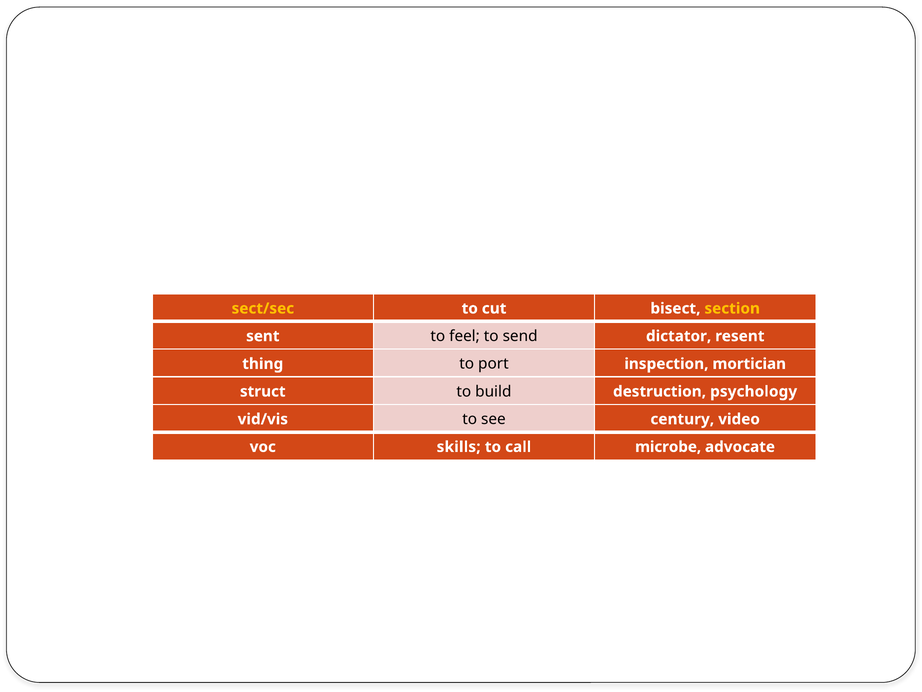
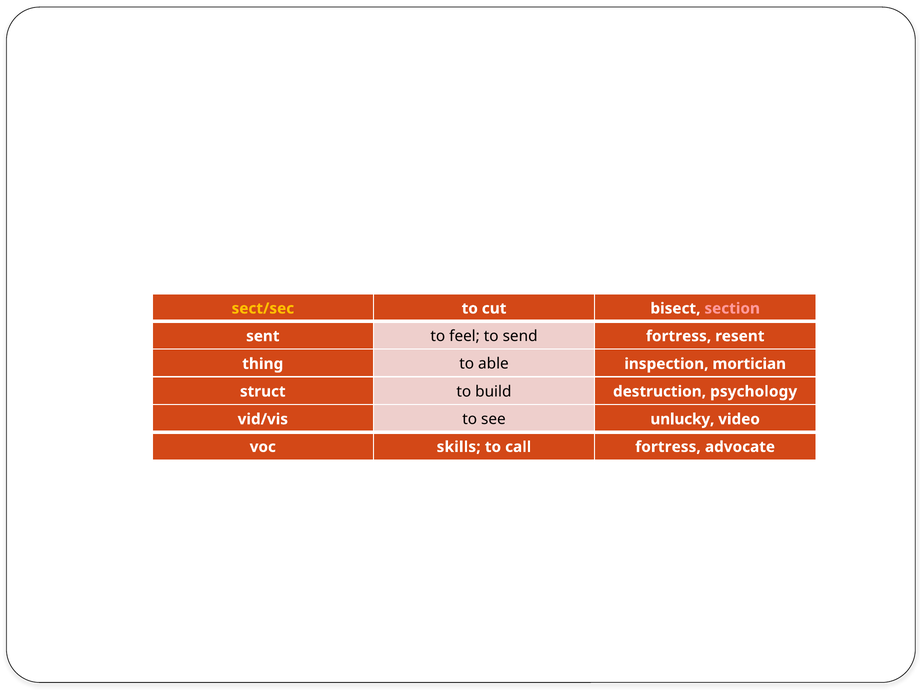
section colour: yellow -> pink
send dictator: dictator -> fortress
port: port -> able
century: century -> unlucky
call microbe: microbe -> fortress
